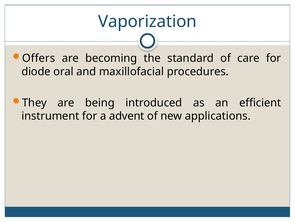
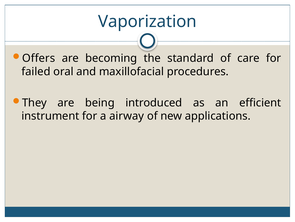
diode: diode -> failed
advent: advent -> airway
